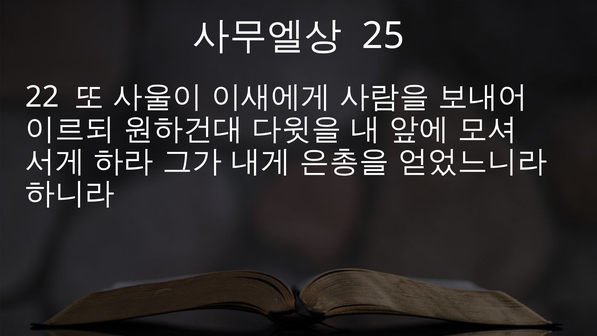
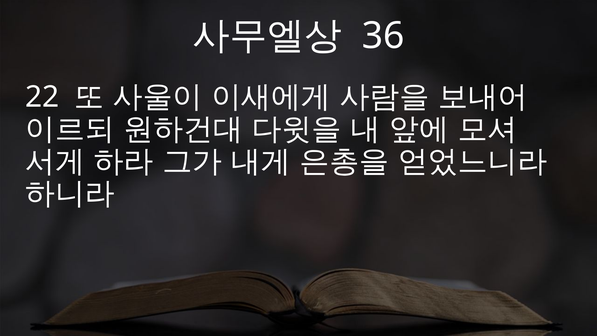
25: 25 -> 36
